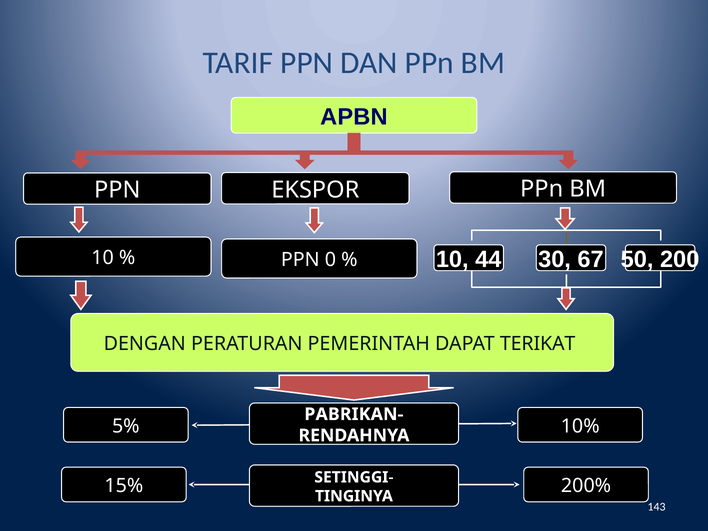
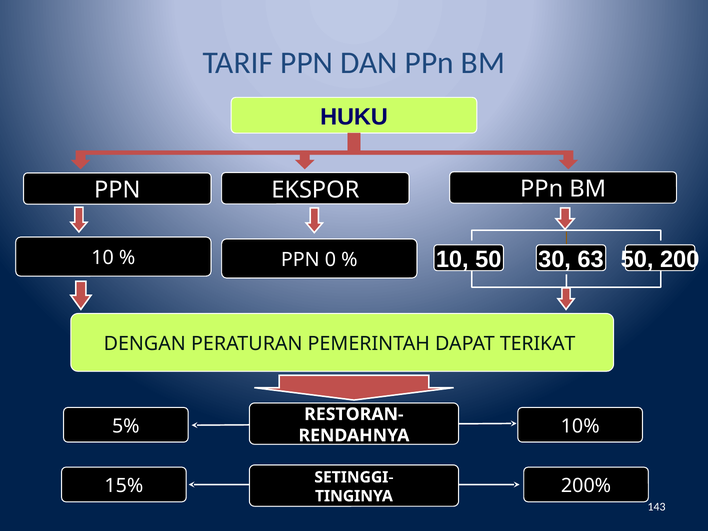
APBN: APBN -> HUKU
10 44: 44 -> 50
67: 67 -> 63
PABRIKAN-: PABRIKAN- -> RESTORAN-
